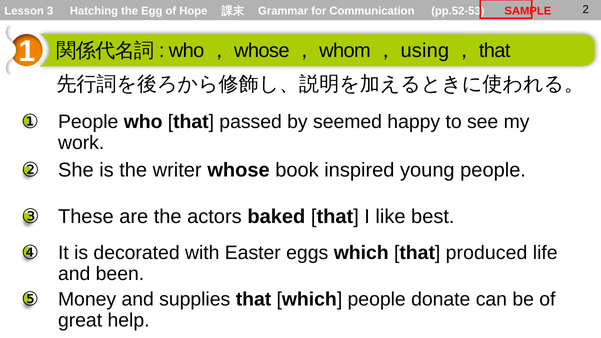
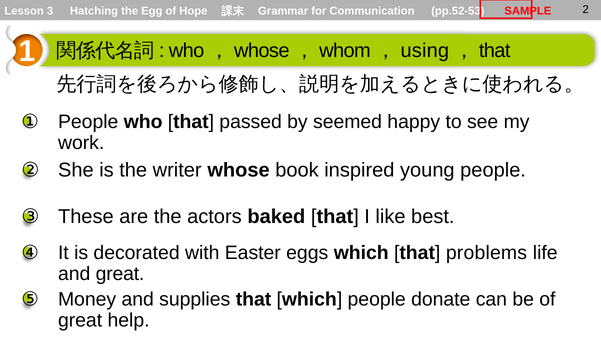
produced: produced -> problems
and been: been -> great
